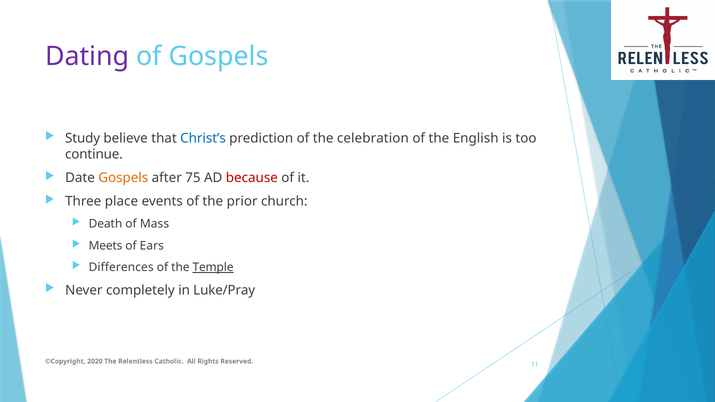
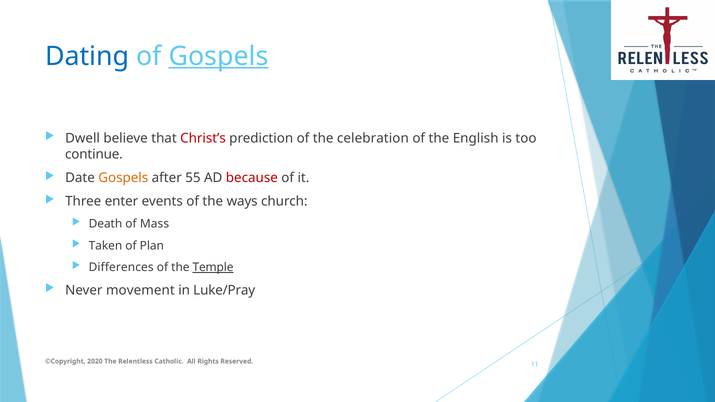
Dating colour: purple -> blue
Gospels at (219, 56) underline: none -> present
Study: Study -> Dwell
Christ’s colour: blue -> red
75: 75 -> 55
place: place -> enter
prior: prior -> ways
Meets: Meets -> Taken
Ears: Ears -> Plan
completely: completely -> movement
